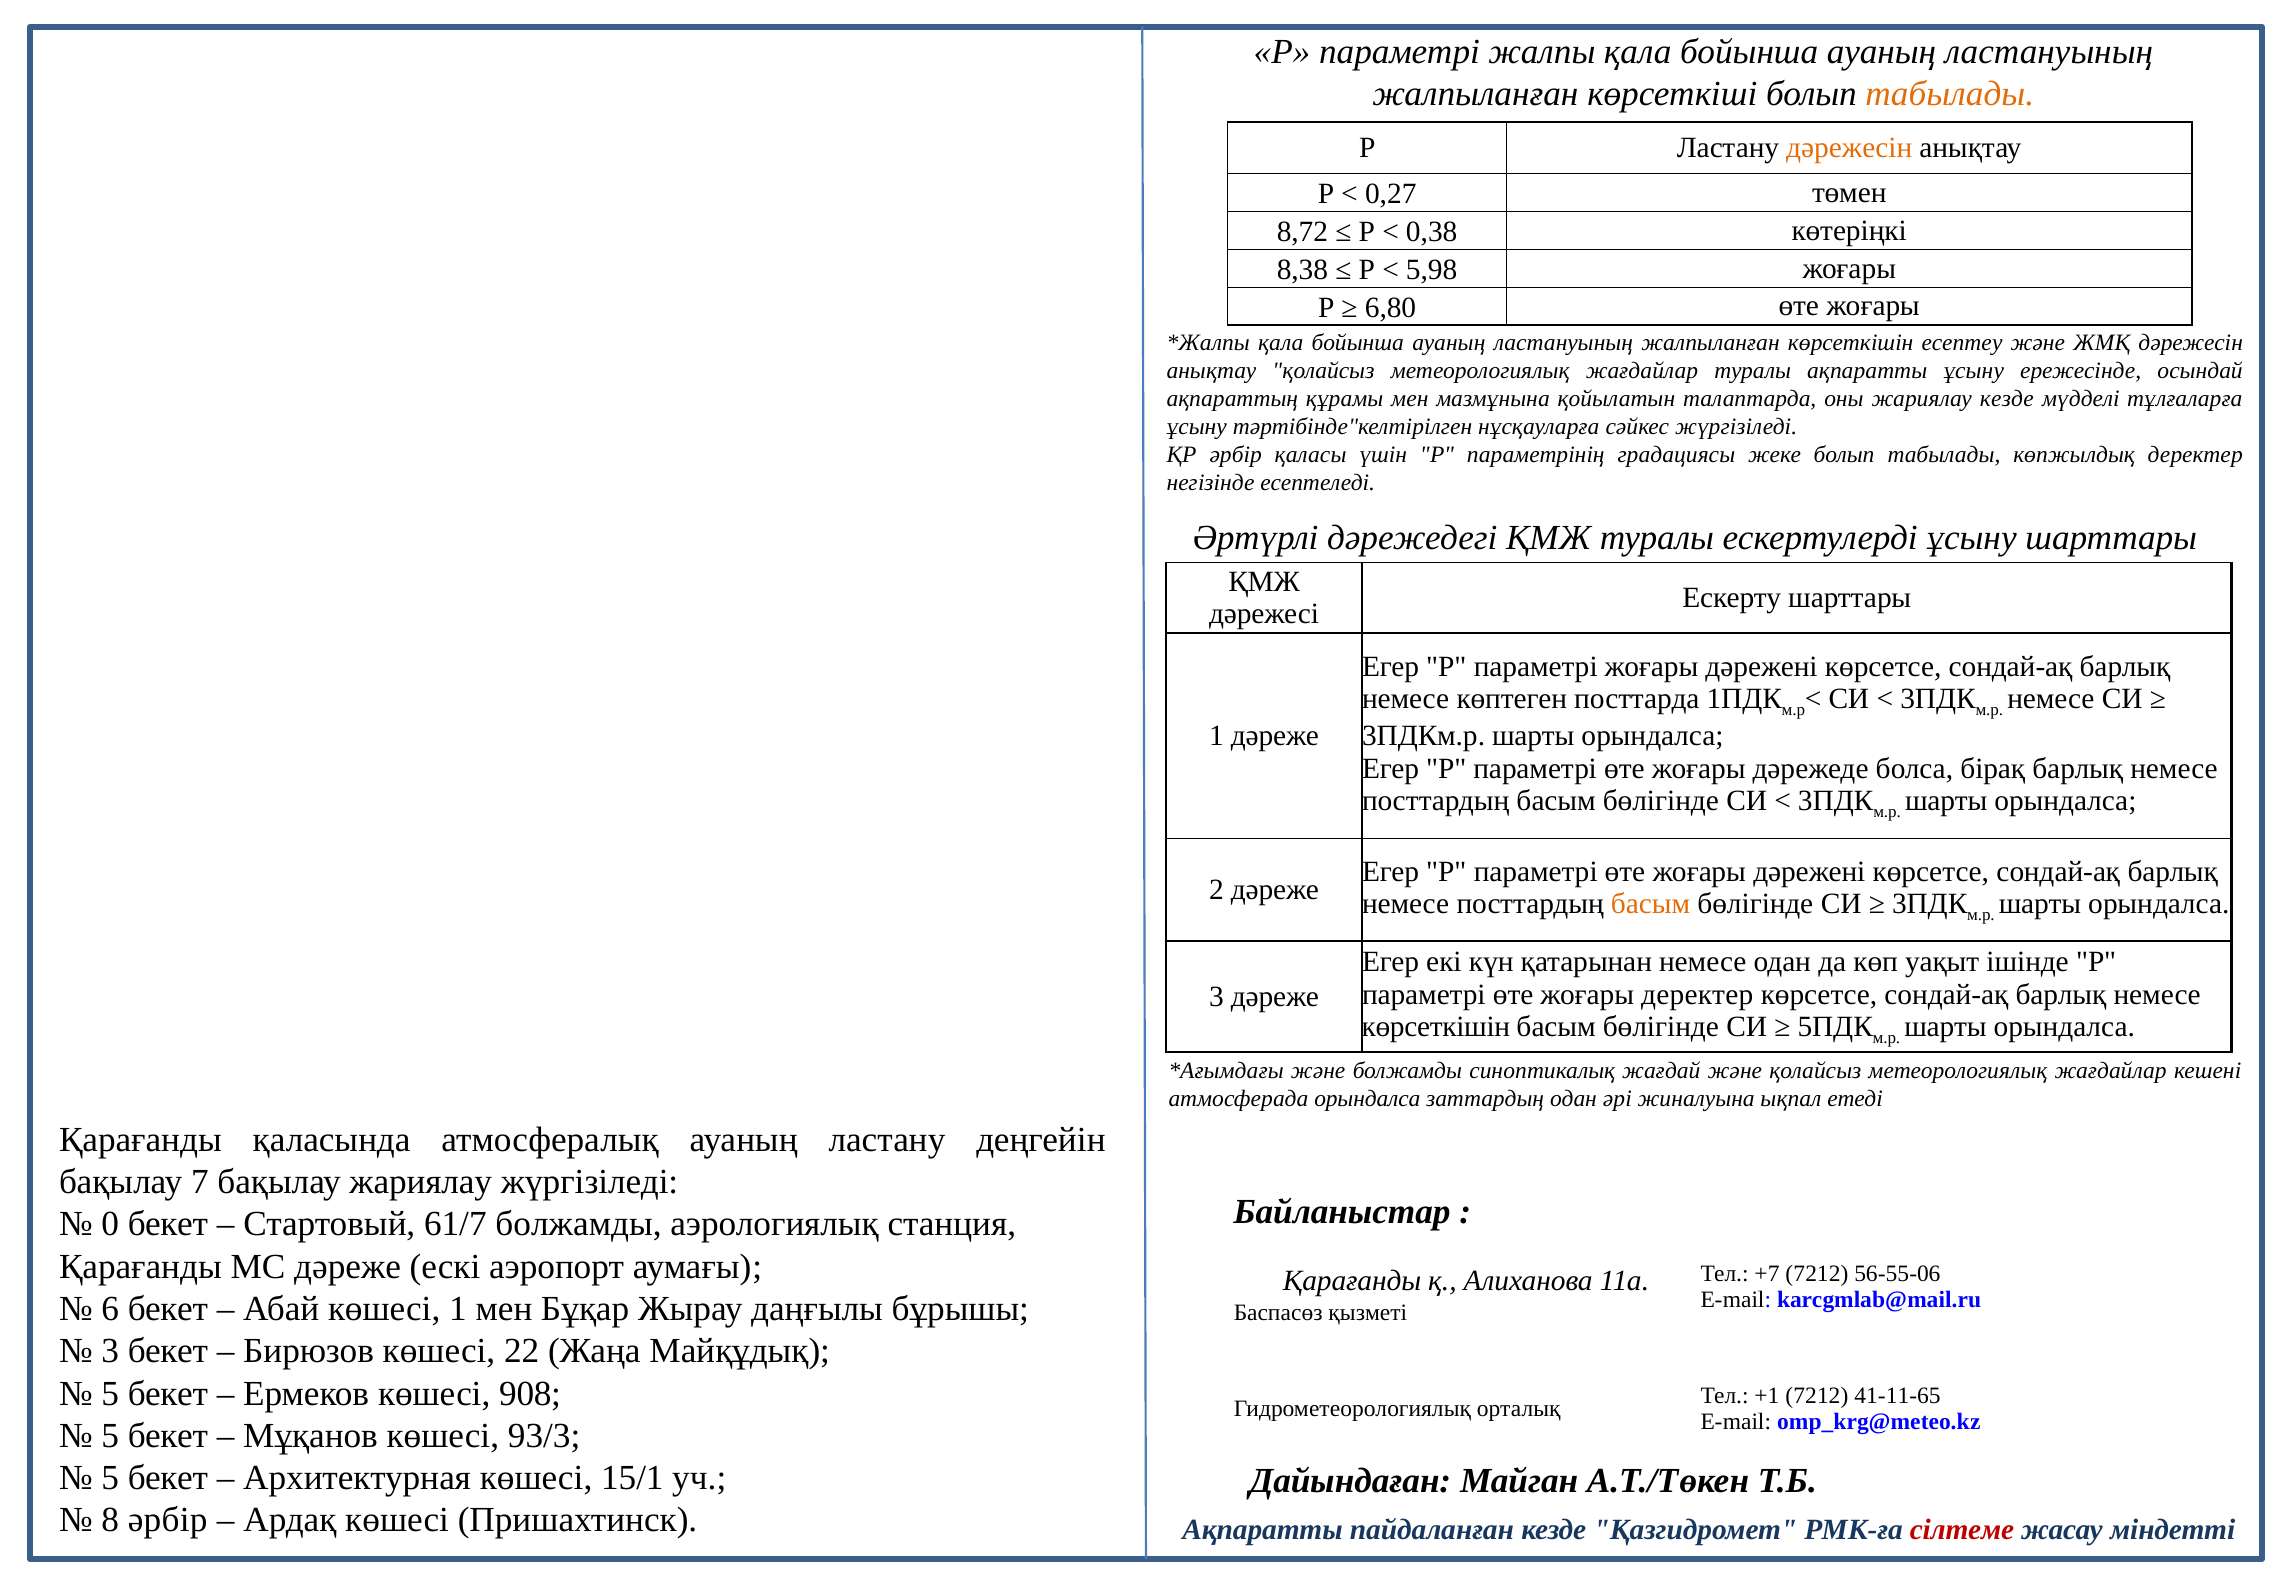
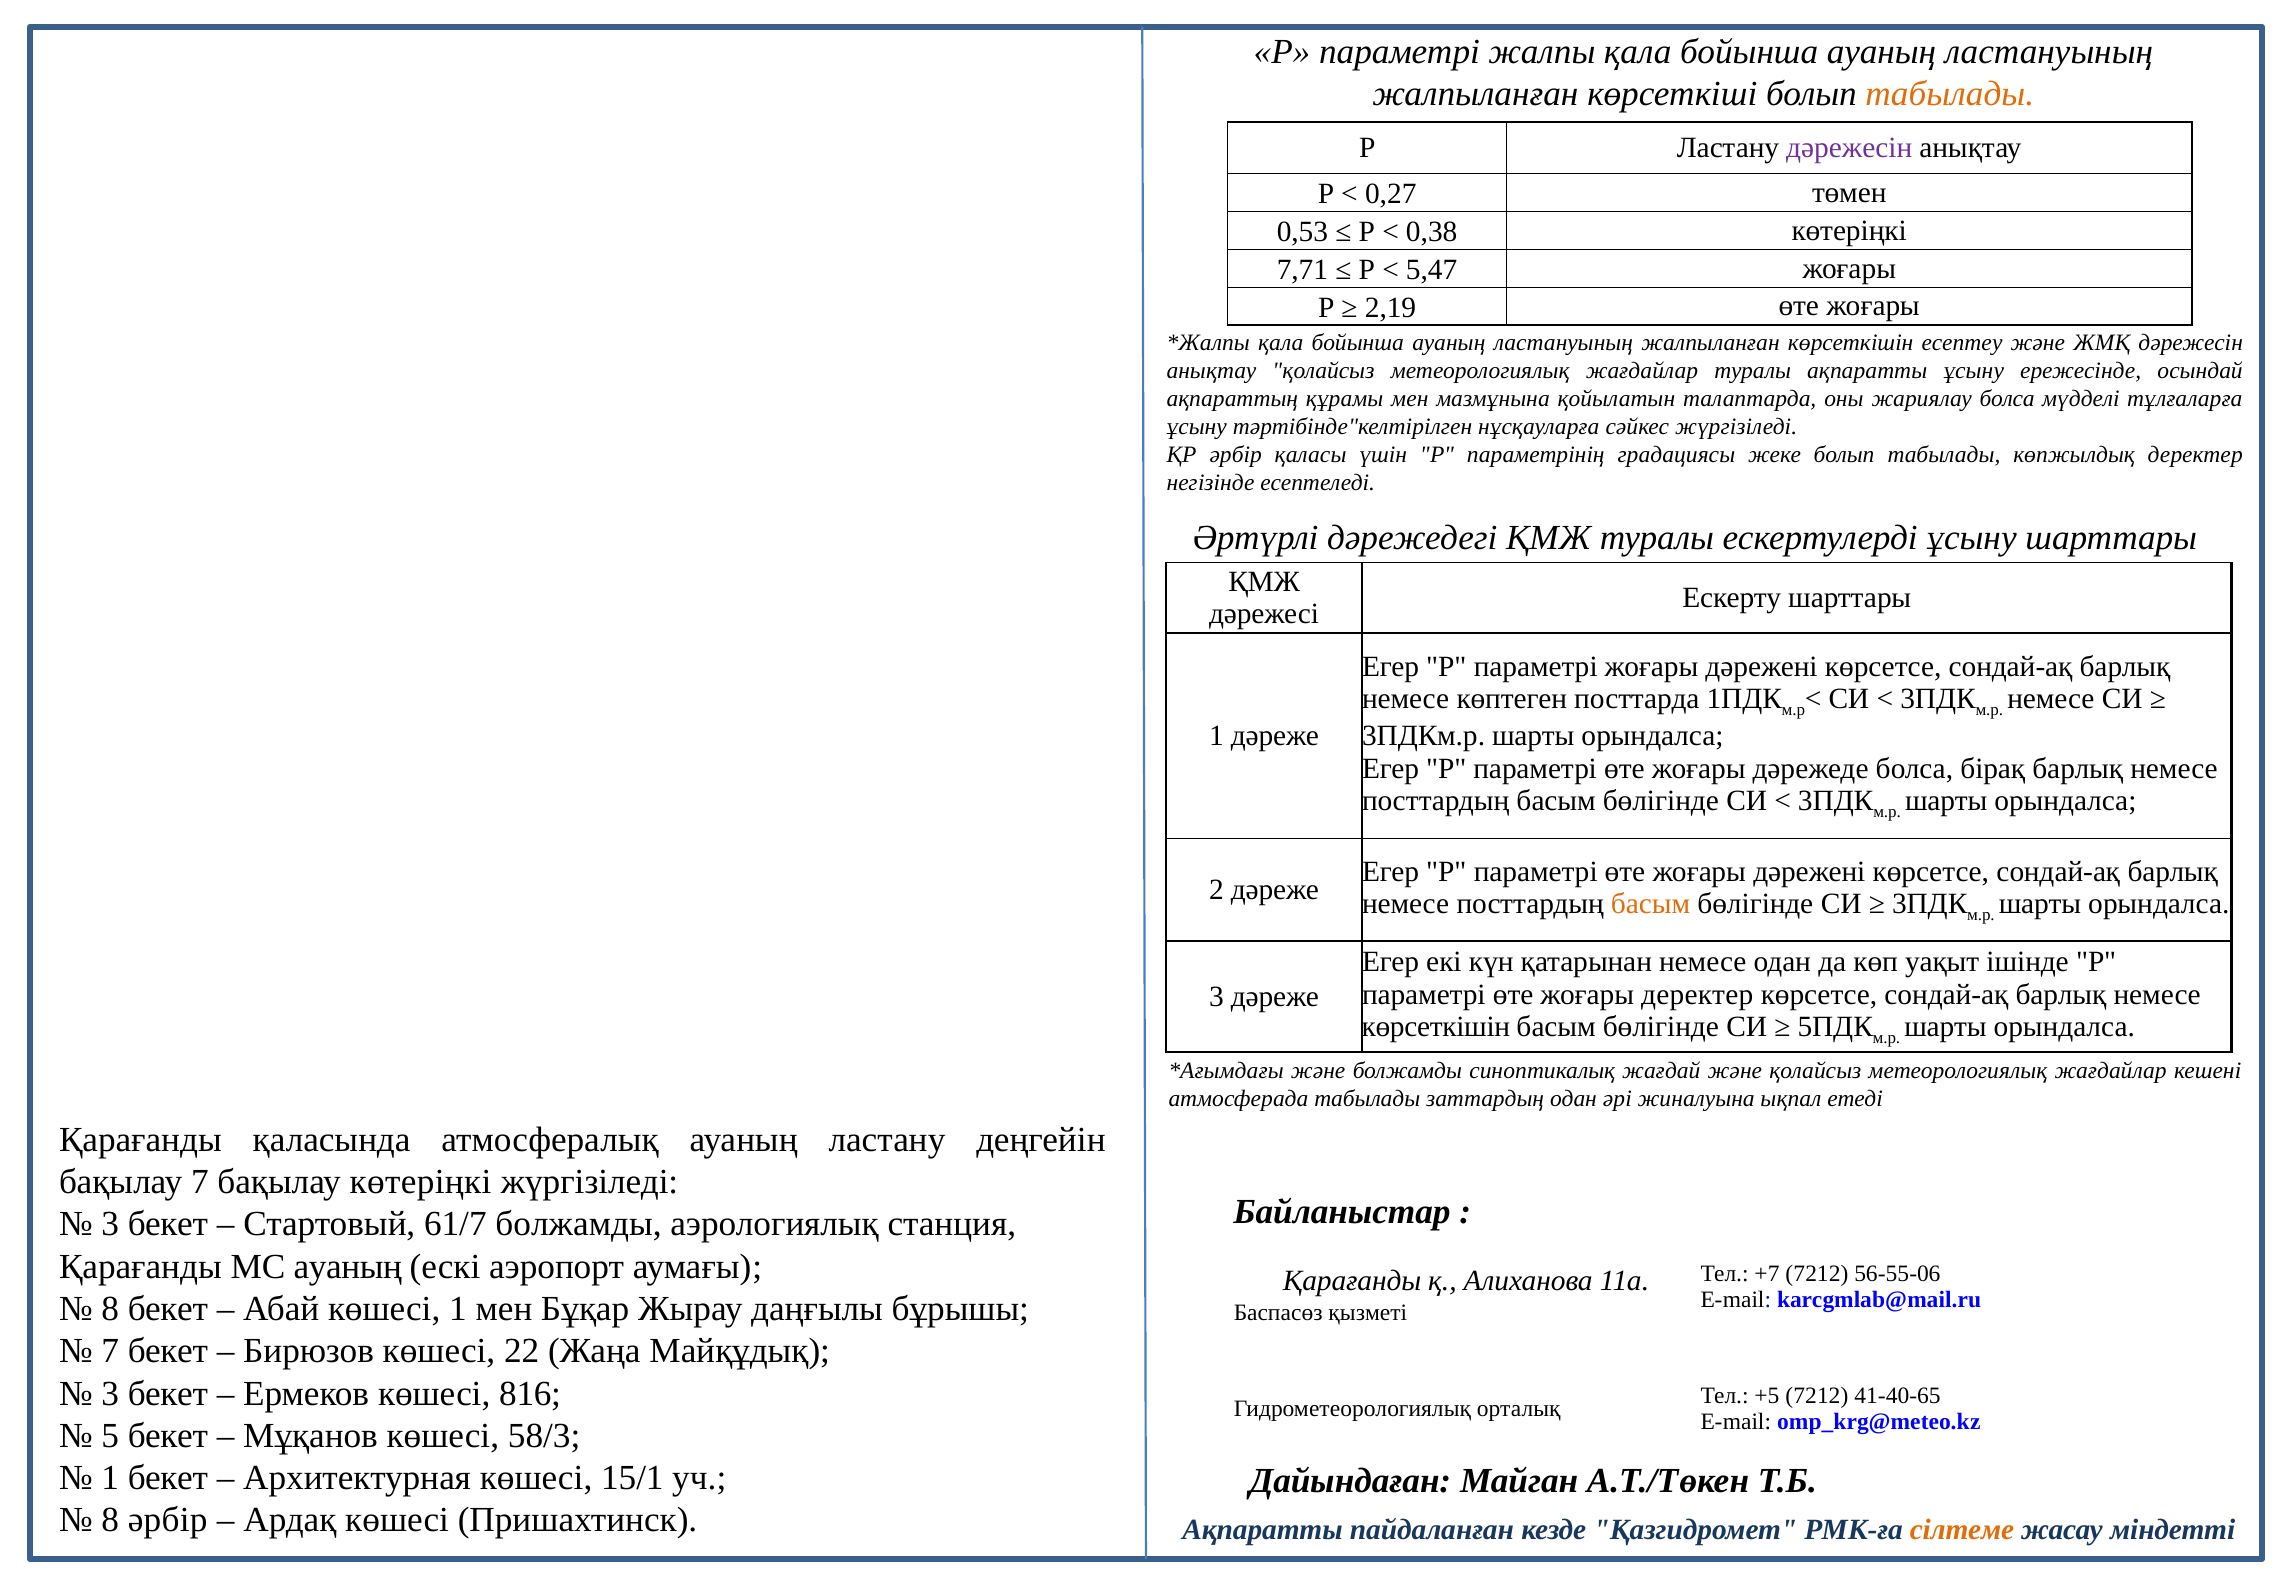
дәрежесін at (1849, 148) colour: orange -> purple
8,72: 8,72 -> 0,53
8,38: 8,38 -> 7,71
5,98: 5,98 -> 5,47
6,80: 6,80 -> 2,19
жариялау кезде: кезде -> болса
атмосферада орындалса: орындалса -> табылады
бақылау жариялау: жариялау -> көтеріңкі
0 at (110, 1225): 0 -> 3
МС дәреже: дәреже -> ауаның
6 at (110, 1309): 6 -> 8
3 at (110, 1352): 3 -> 7
5 at (110, 1394): 5 -> 3
908: 908 -> 816
+1: +1 -> +5
41-11-65: 41-11-65 -> 41-40-65
93/3: 93/3 -> 58/3
5 at (110, 1479): 5 -> 1
сілтеме colour: red -> orange
